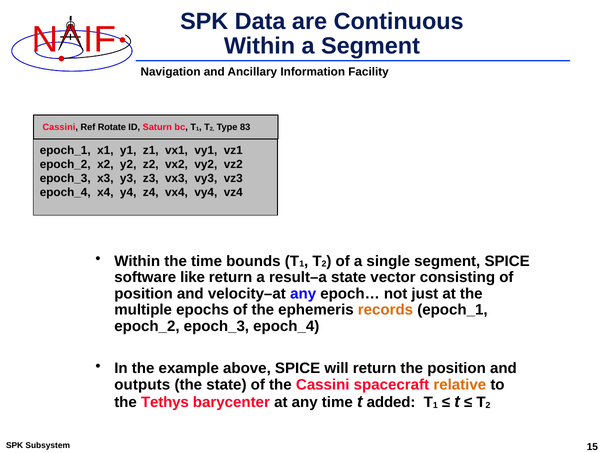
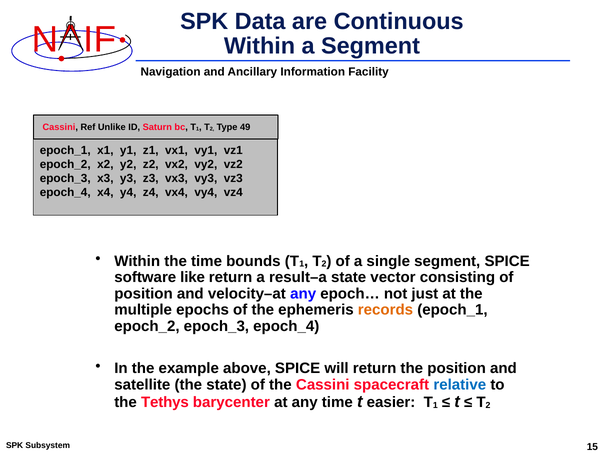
Rotate: Rotate -> Unlike
83: 83 -> 49
outputs: outputs -> satellite
relative colour: orange -> blue
added: added -> easier
